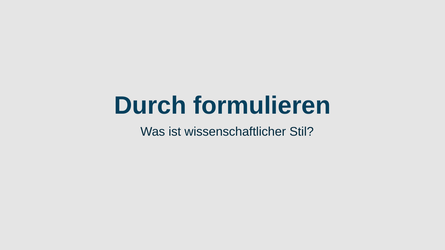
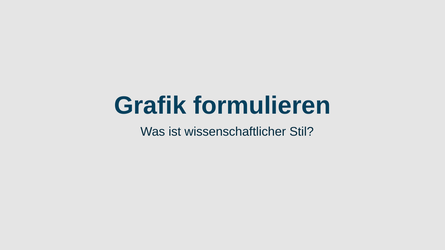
Durch: Durch -> Grafik
